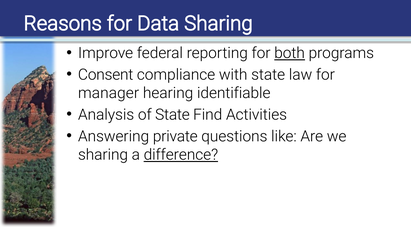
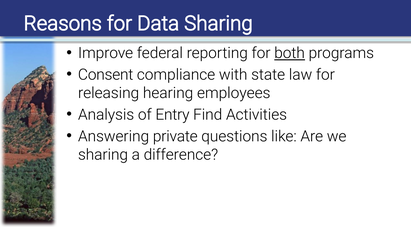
manager: manager -> releasing
identifiable: identifiable -> employees
of State: State -> Entry
difference underline: present -> none
